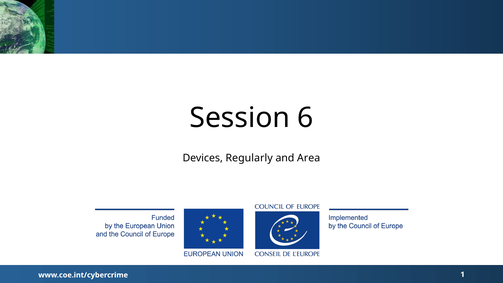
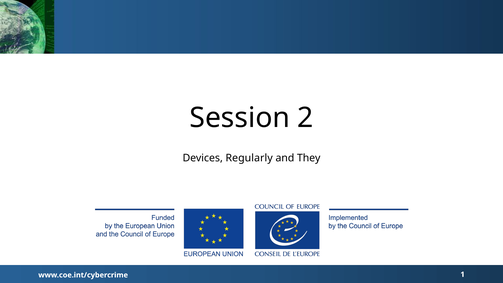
6: 6 -> 2
Area: Area -> They
